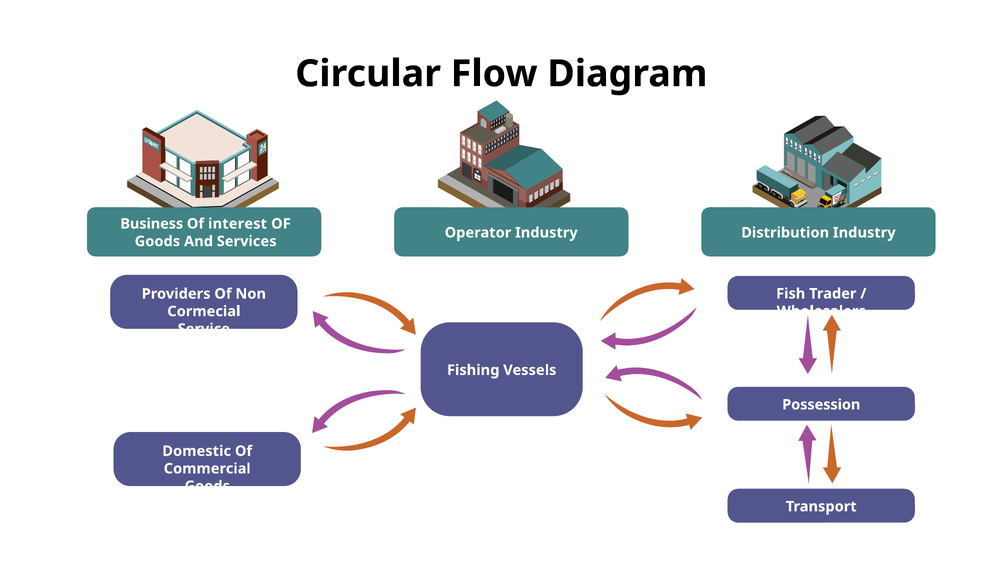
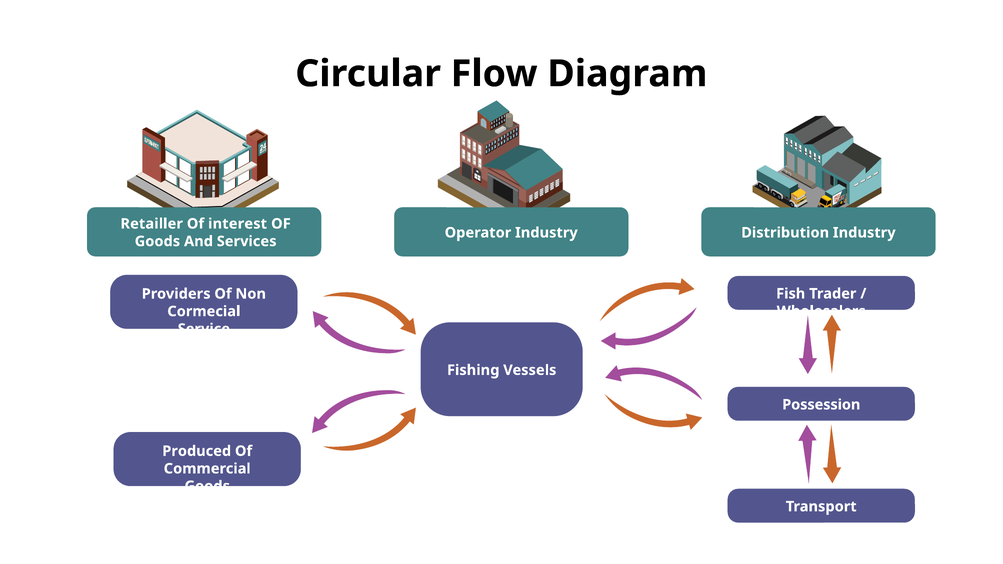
Business: Business -> Retailler
Domestic: Domestic -> Produced
